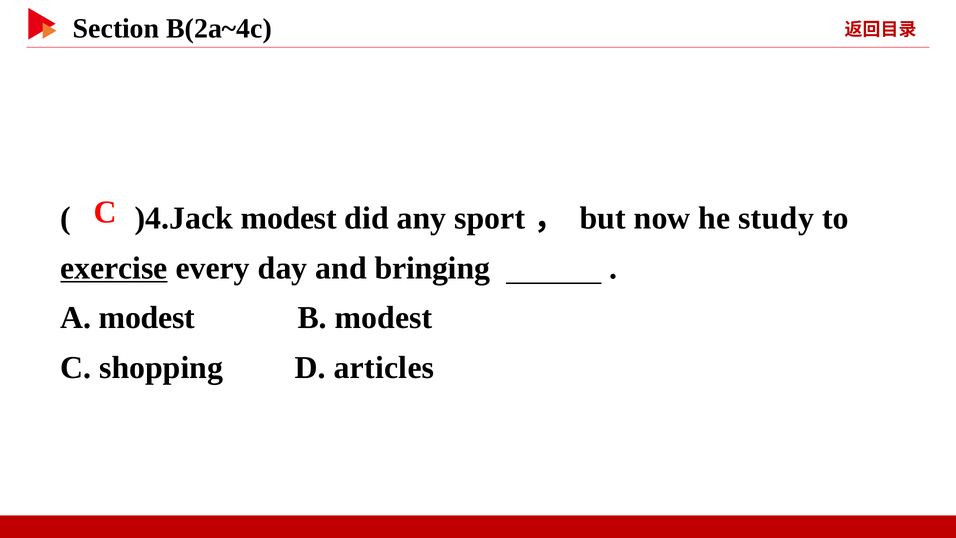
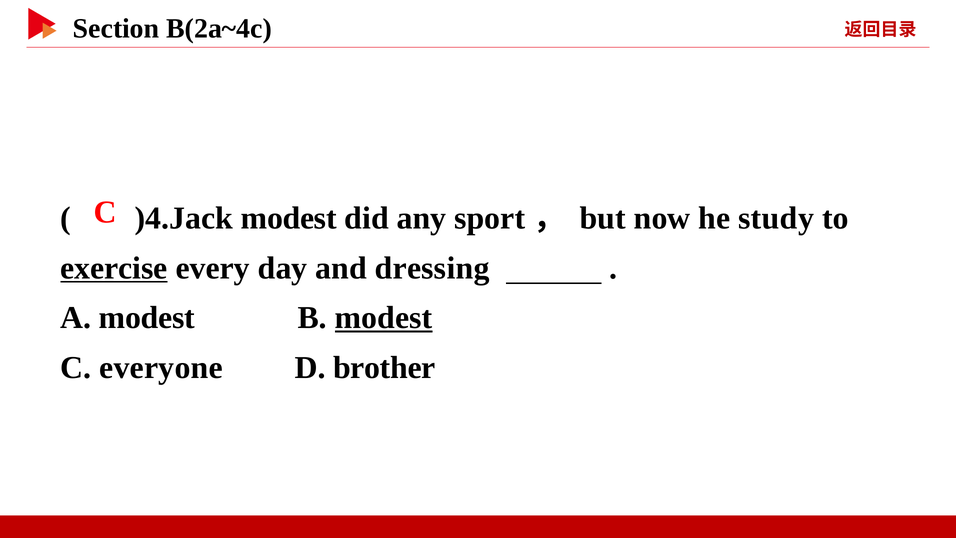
bringing: bringing -> dressing
modest at (384, 318) underline: none -> present
shopping: shopping -> everyone
articles: articles -> brother
